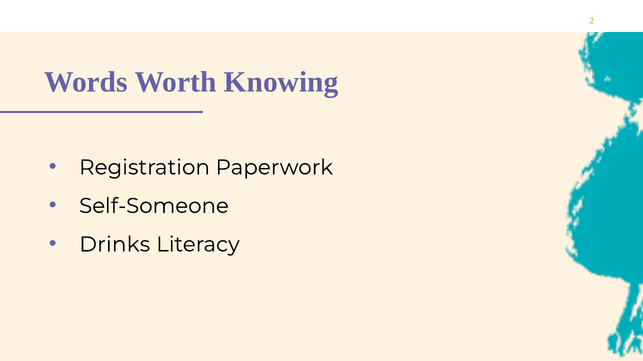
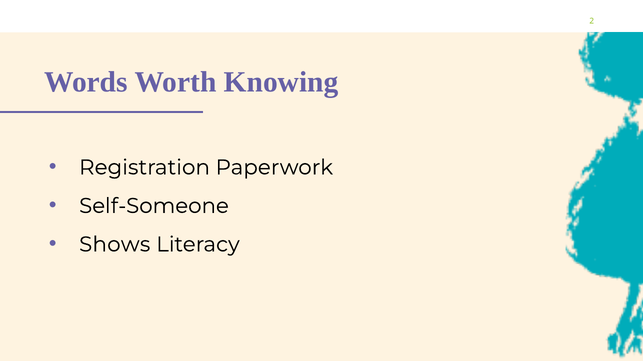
Drinks: Drinks -> Shows
